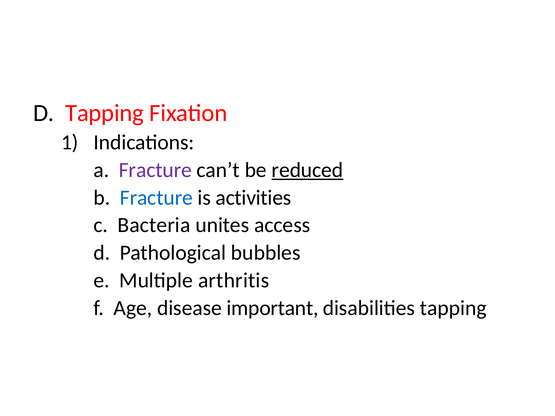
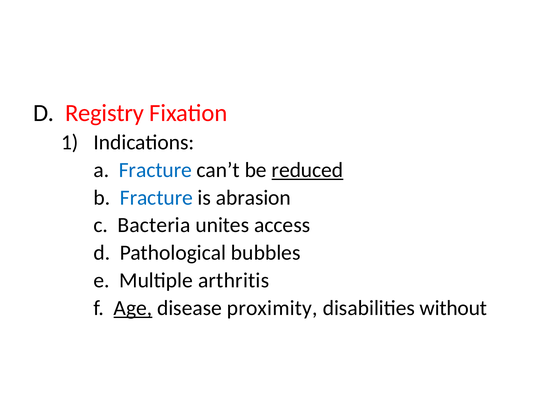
D Tapping: Tapping -> Registry
Fracture at (155, 170) colour: purple -> blue
activities: activities -> abrasion
Age underline: none -> present
important: important -> proximity
disabilities tapping: tapping -> without
